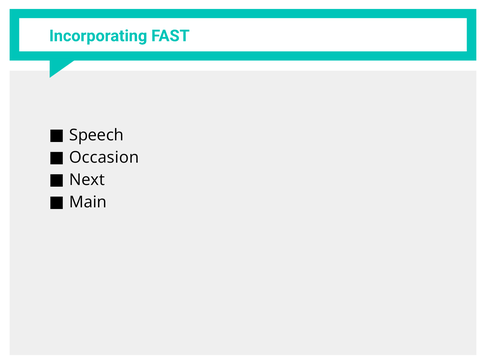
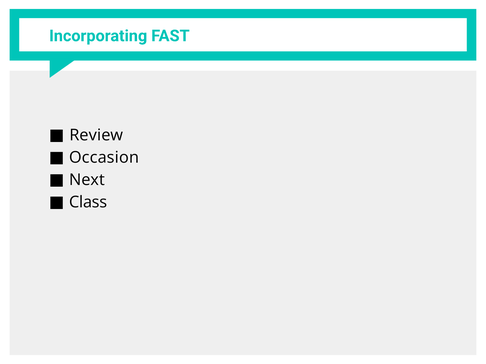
Speech: Speech -> Review
Main: Main -> Class
